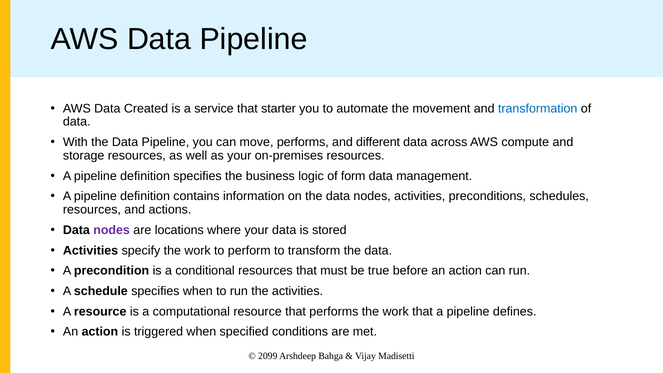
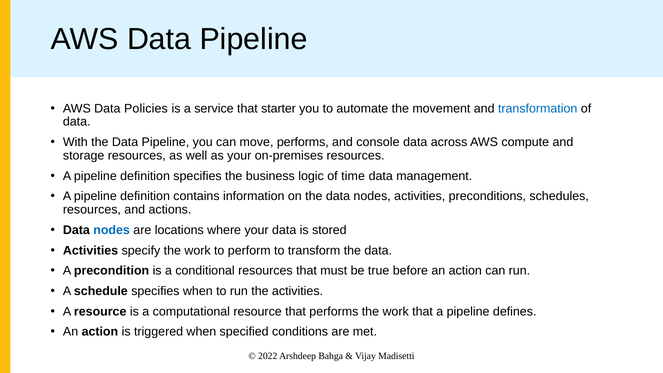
Created: Created -> Policies
different: different -> console
form: form -> time
nodes at (112, 230) colour: purple -> blue
2099: 2099 -> 2022
